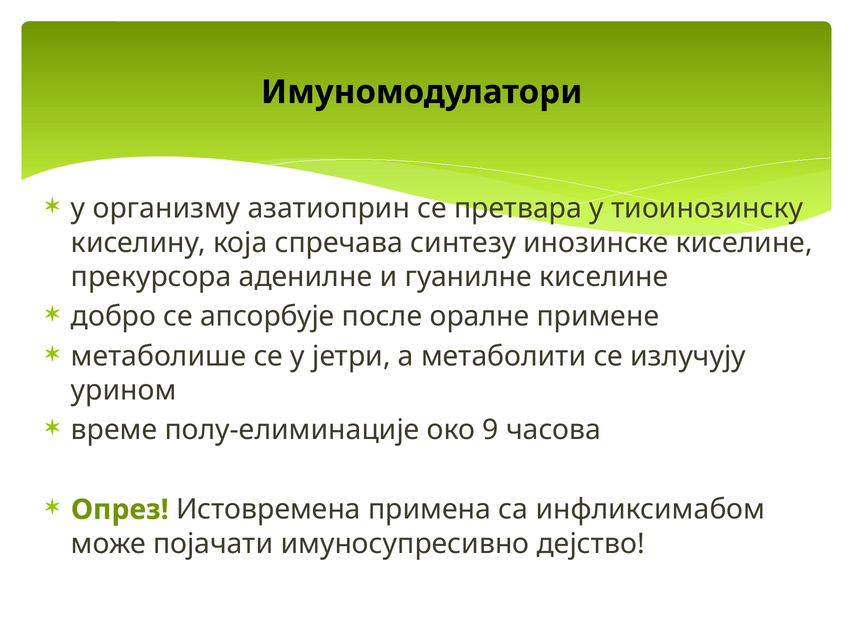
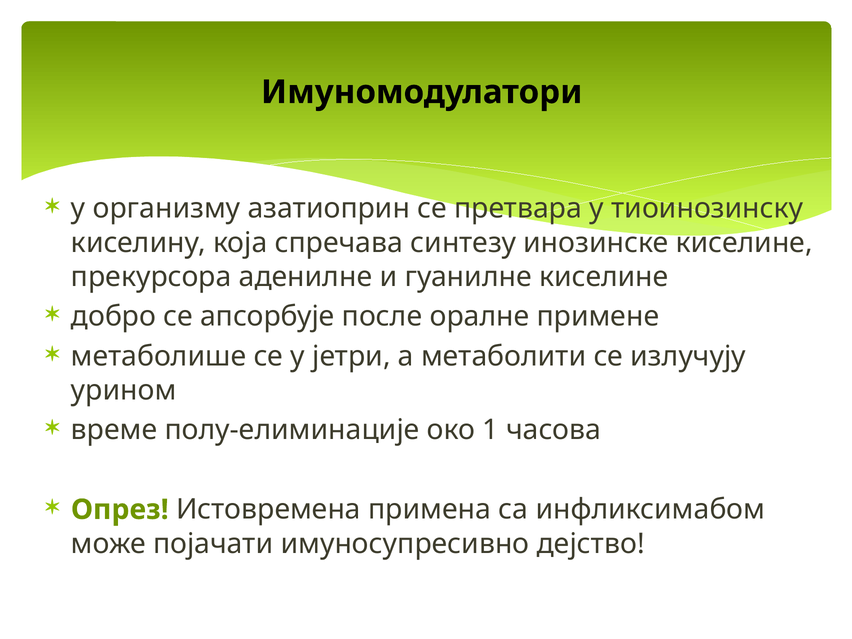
9: 9 -> 1
